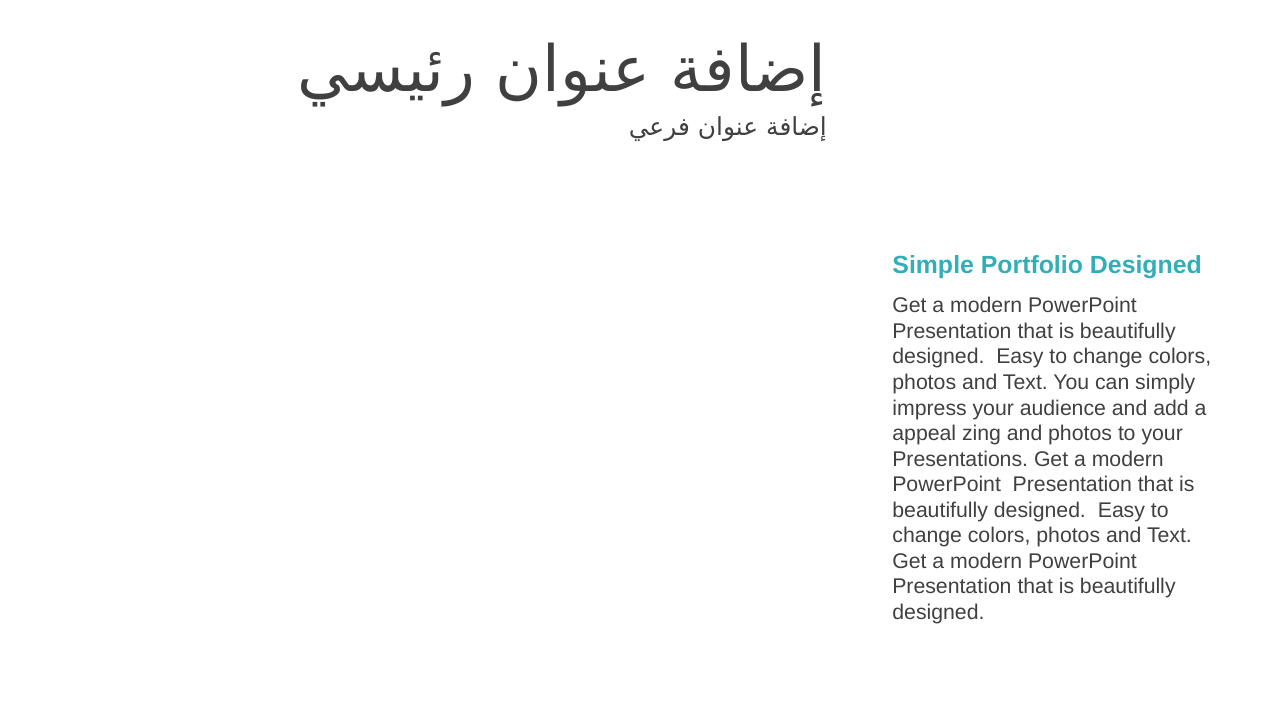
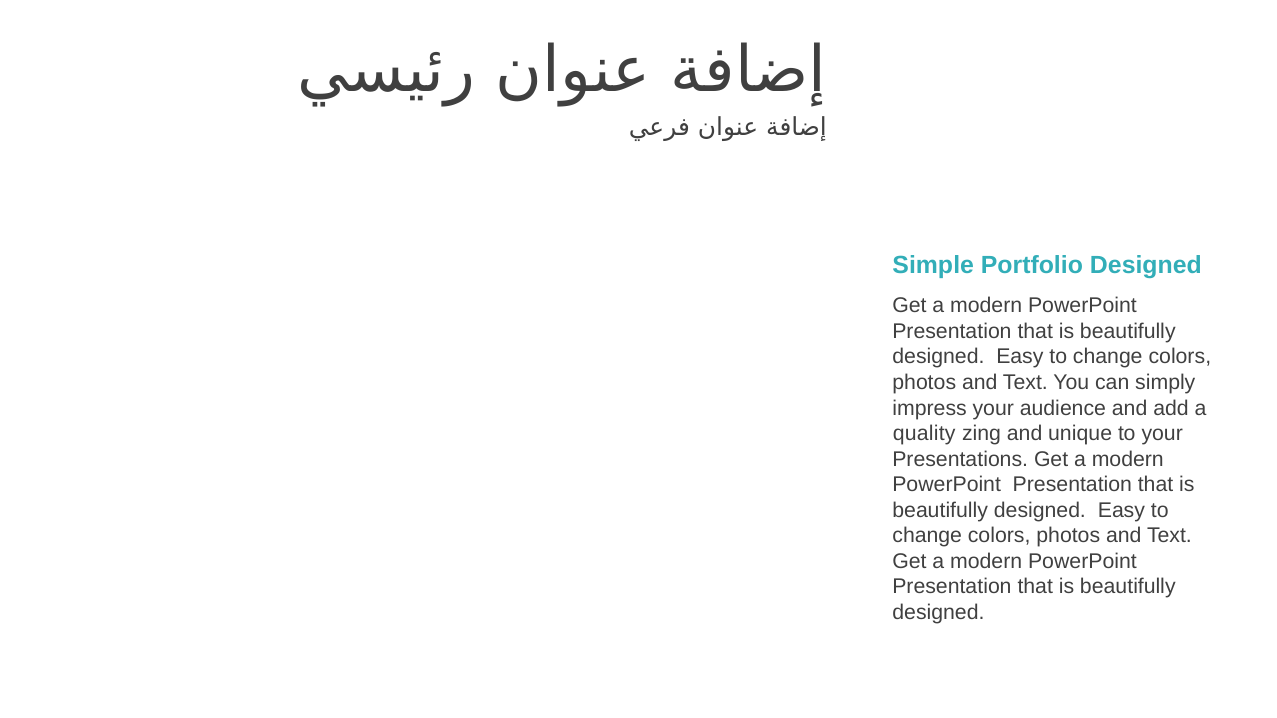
appeal: appeal -> quality
and photos: photos -> unique
